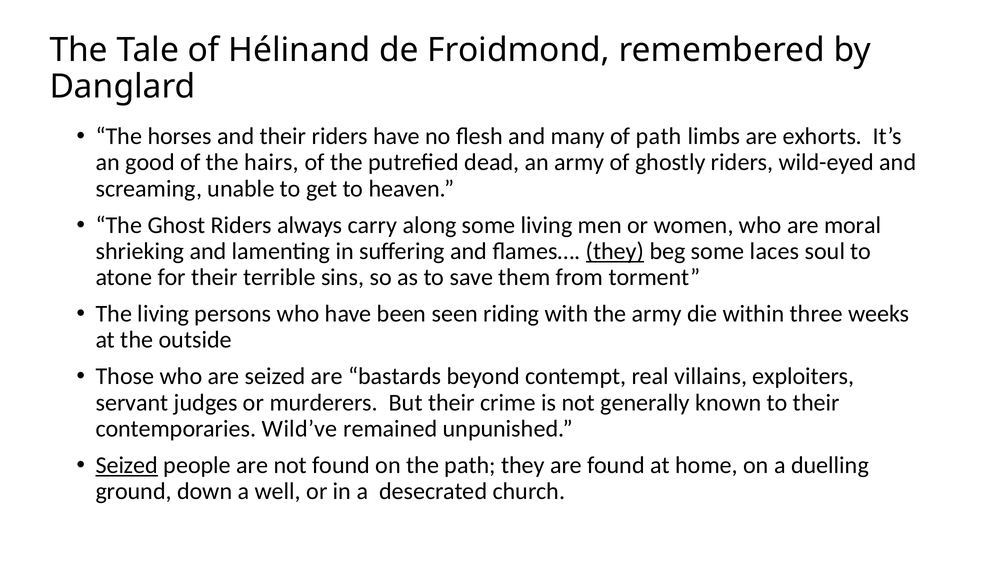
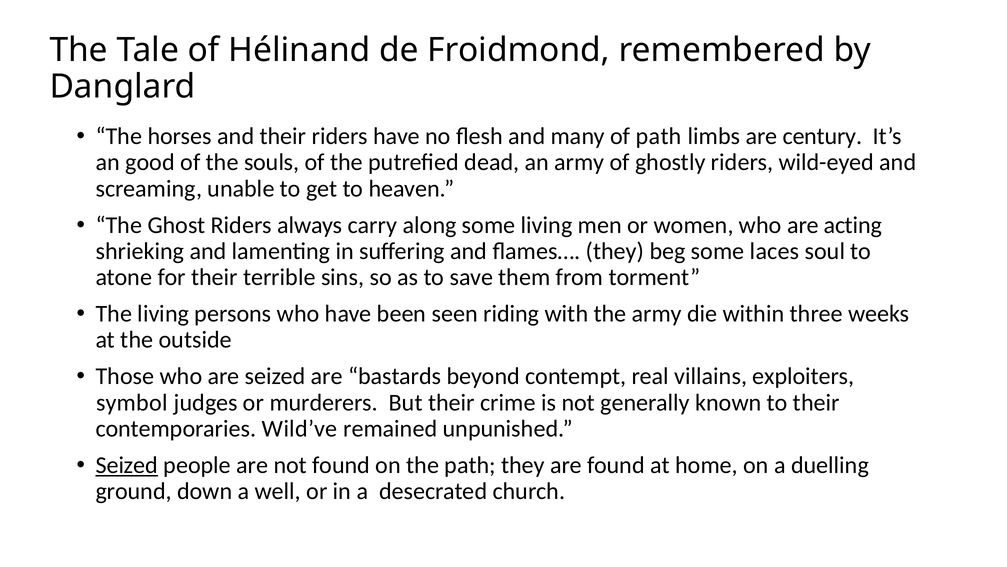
exhorts: exhorts -> century
hairs: hairs -> souls
moral: moral -> acting
they at (615, 251) underline: present -> none
servant: servant -> symbol
